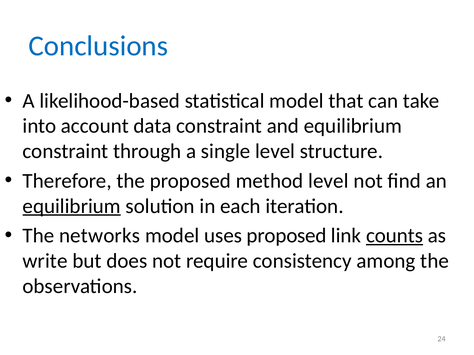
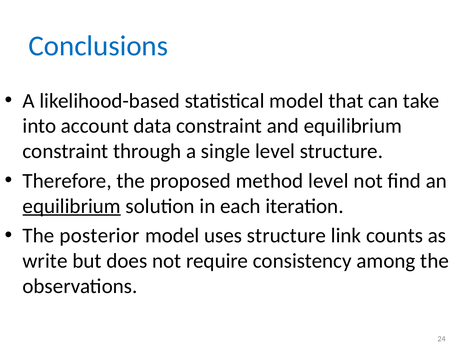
networks: networks -> posterior
uses proposed: proposed -> structure
counts underline: present -> none
